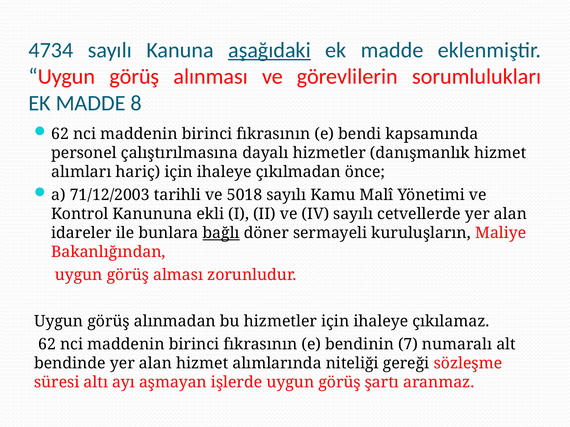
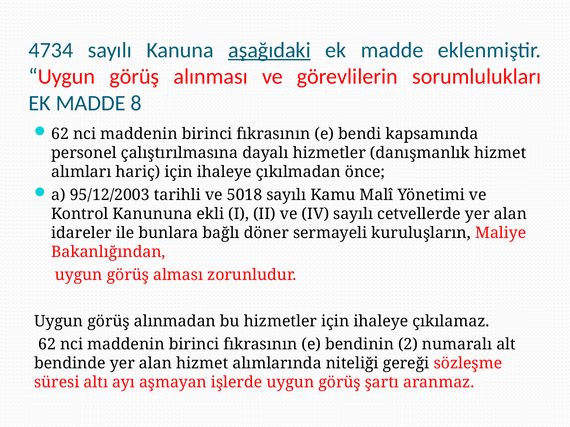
71/12/2003: 71/12/2003 -> 95/12/2003
bağlı underline: present -> none
7: 7 -> 2
